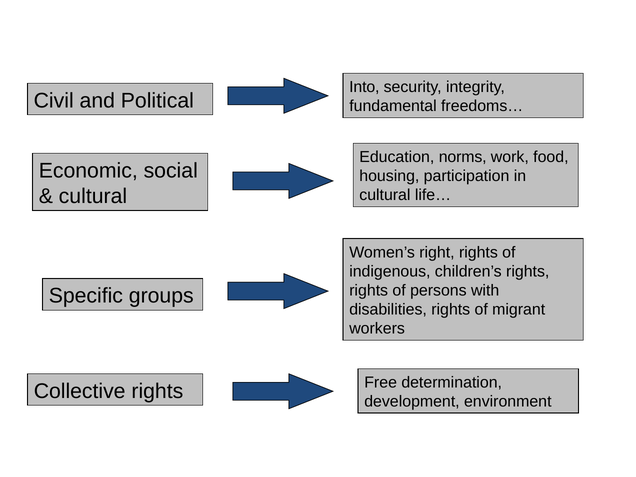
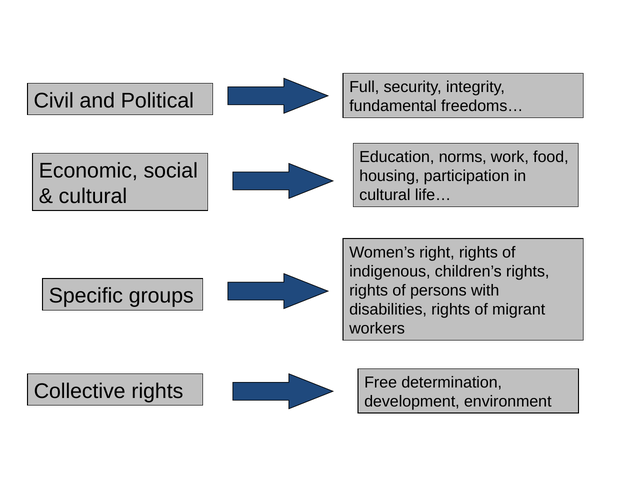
Into: Into -> Full
